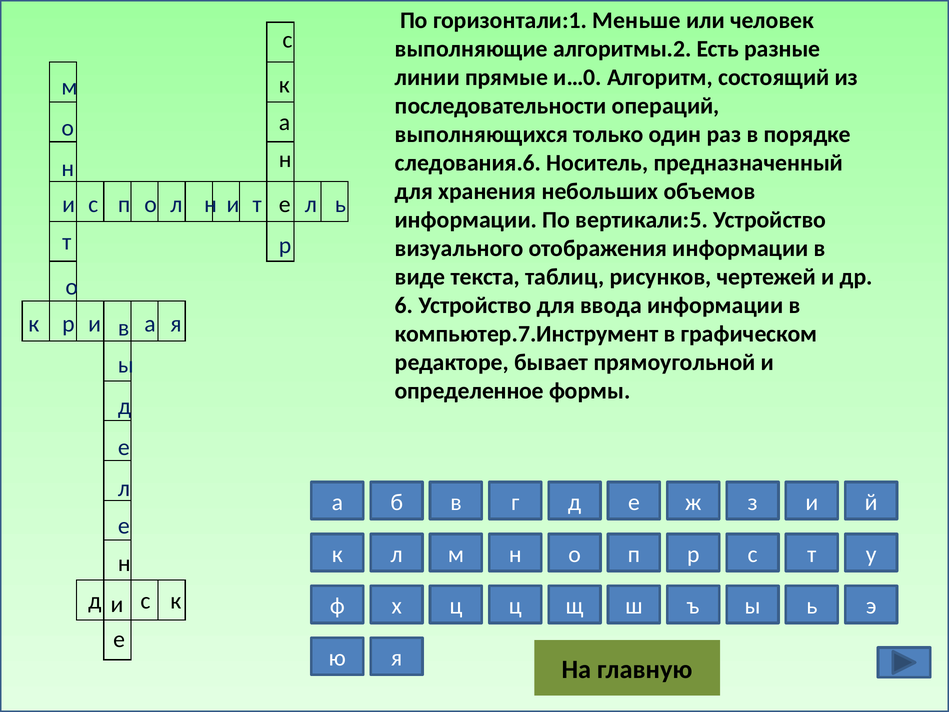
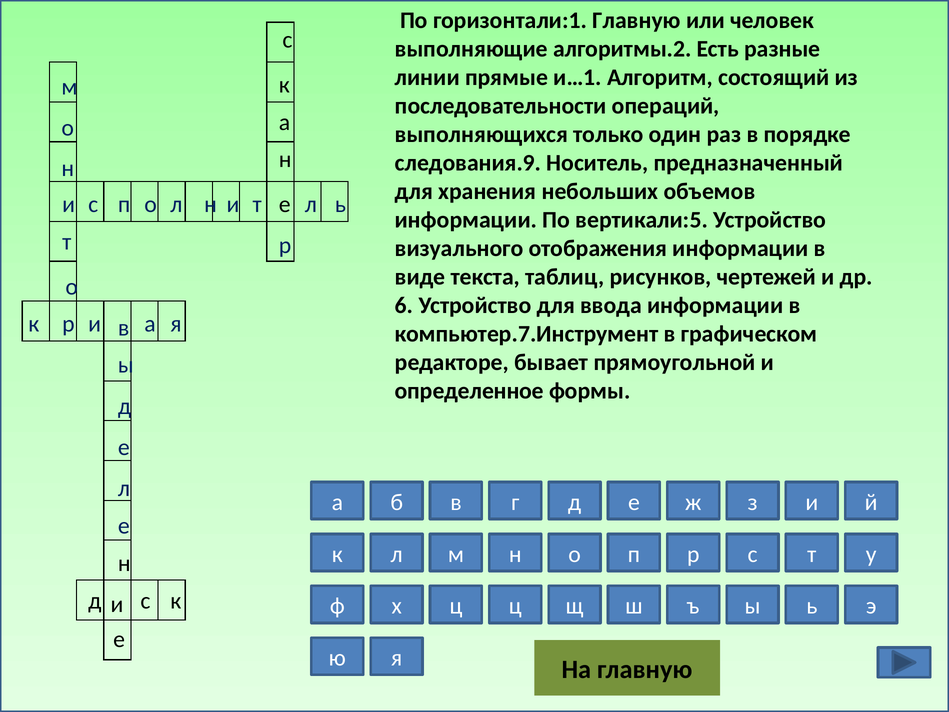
горизонтали:1 Меньше: Меньше -> Главную
и…0: и…0 -> и…1
следования.6: следования.6 -> следования.9
